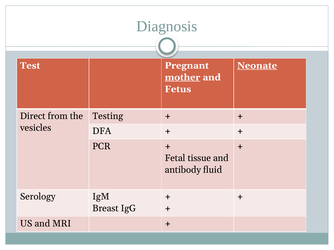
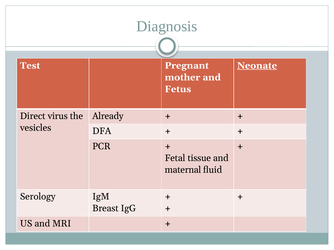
mother underline: present -> none
from: from -> virus
Testing: Testing -> Already
antibody: antibody -> maternal
